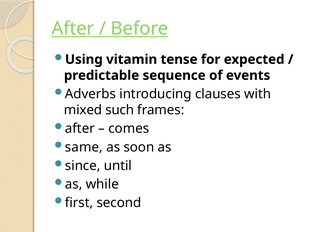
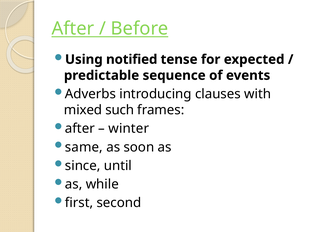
vitamin: vitamin -> notified
comes: comes -> winter
